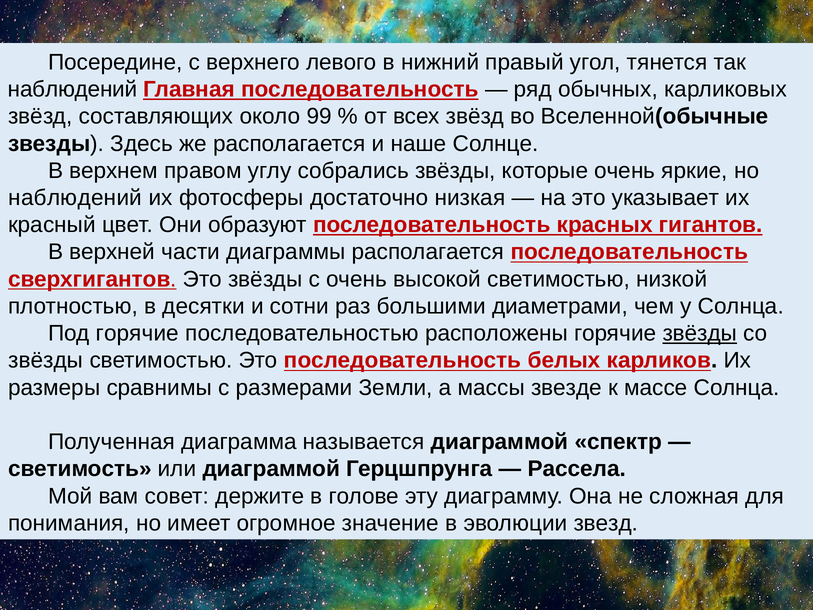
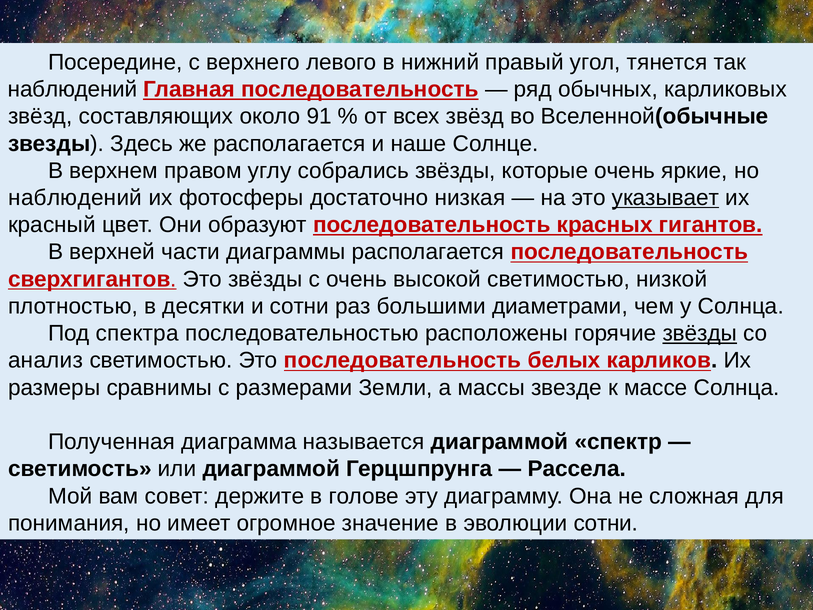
99: 99 -> 91
указывает underline: none -> present
Под горячие: горячие -> спектра
звёзды at (46, 360): звёзды -> анализ
эволюции звезд: звезд -> сотни
